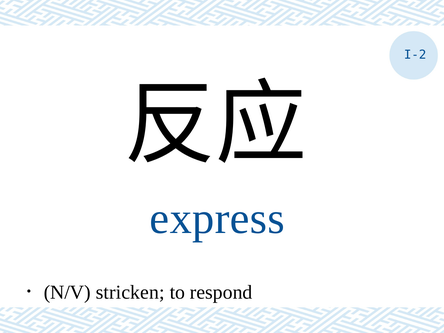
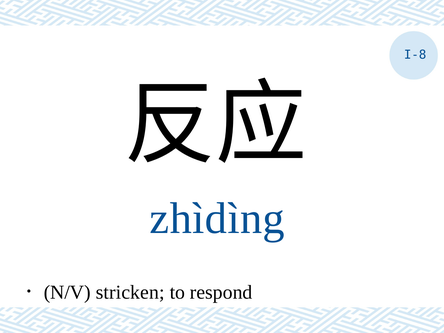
I-2: I-2 -> I-8
express: express -> zhìdìng
